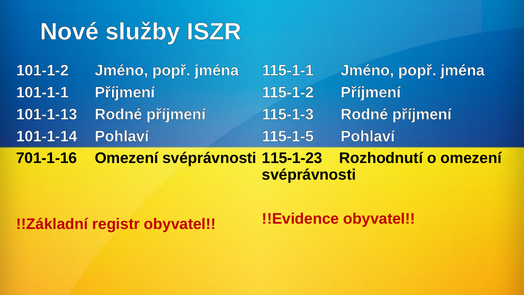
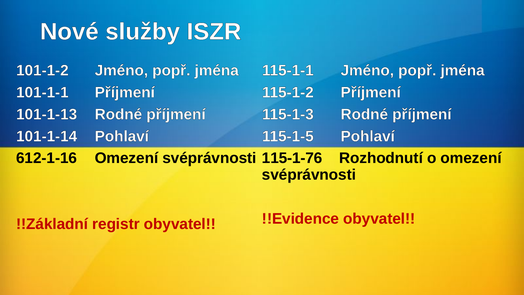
701-1-16: 701-1-16 -> 612-1-16
115-1-23: 115-1-23 -> 115-1-76
